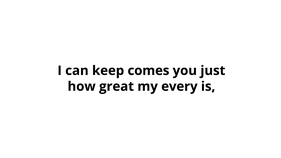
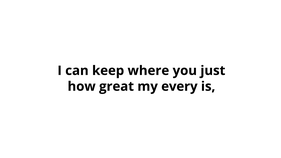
comes: comes -> where
